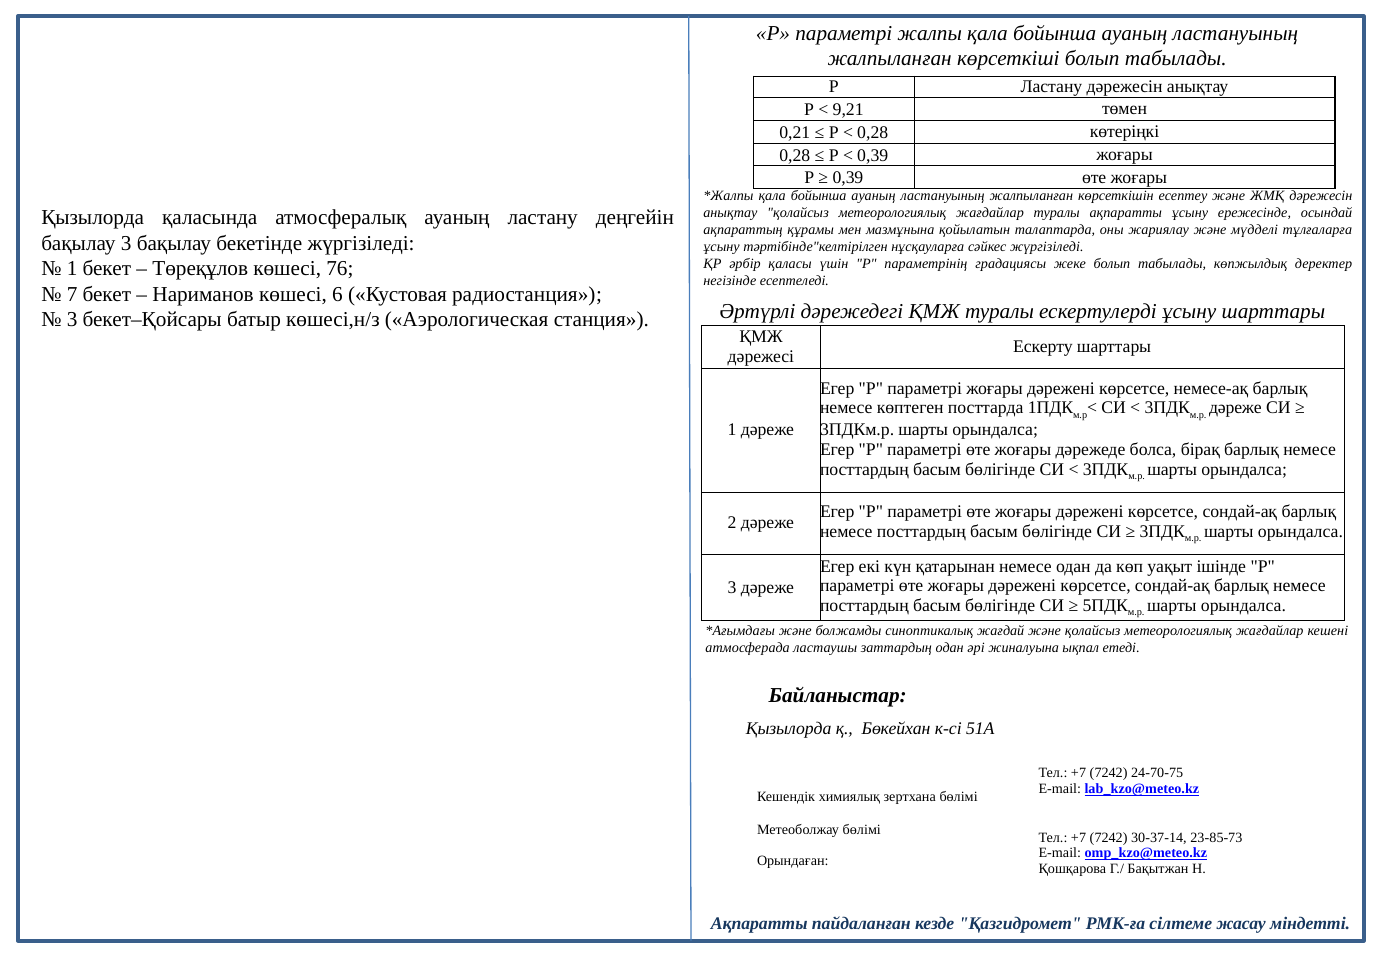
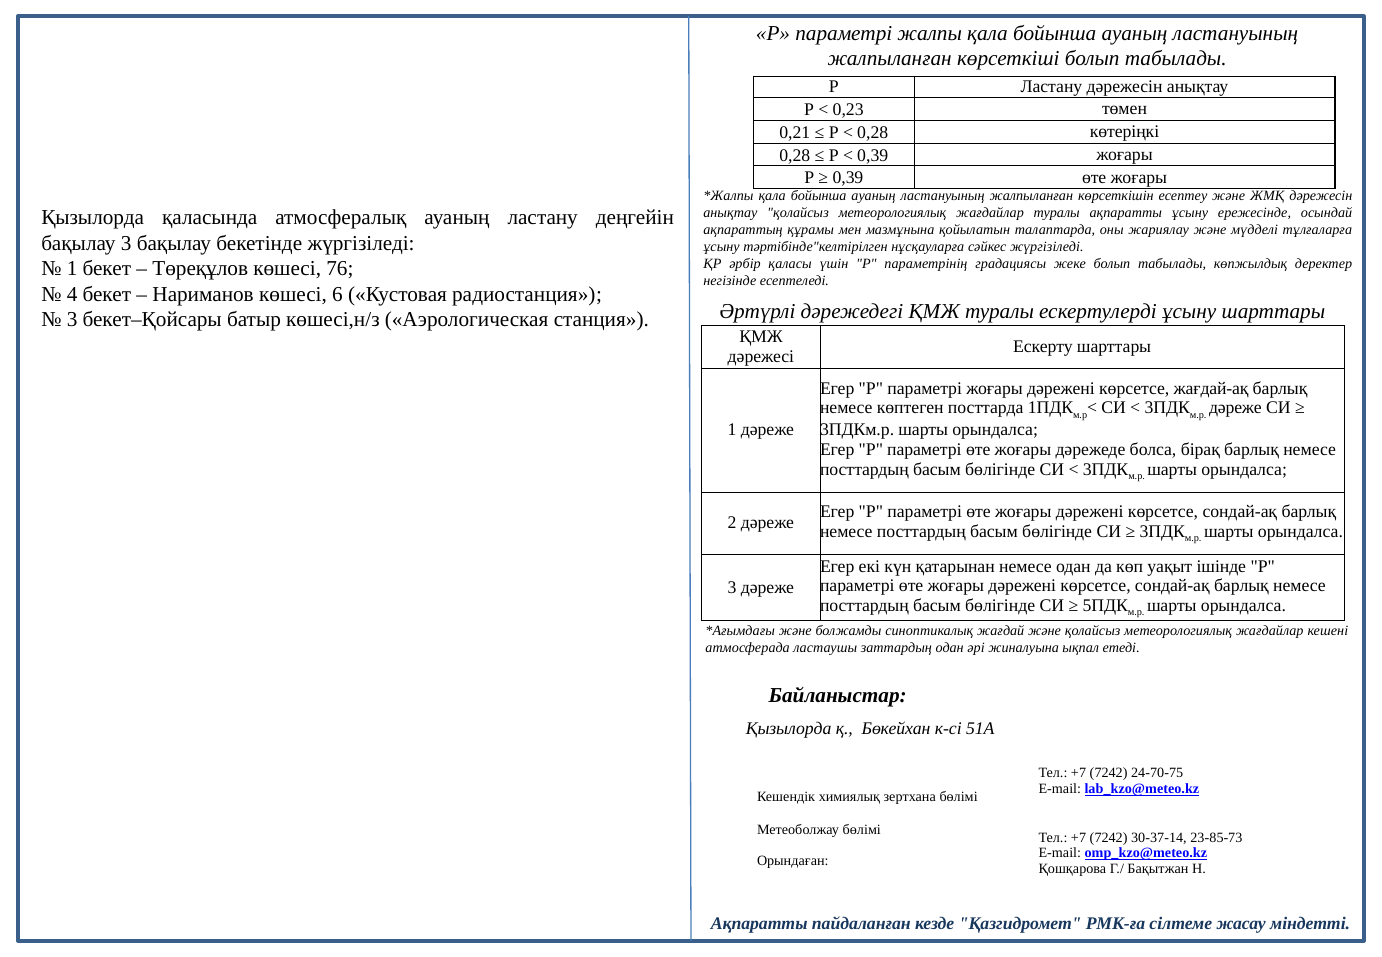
9,21: 9,21 -> 0,23
7: 7 -> 4
немесе-ақ: немесе-ақ -> жағдай-ақ
